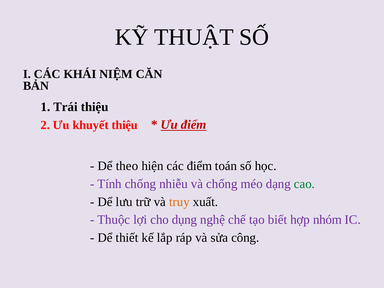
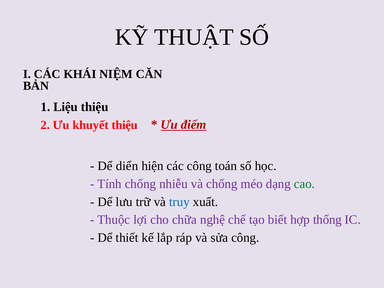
Trái: Trái -> Liệu
theo: theo -> diển
các điểm: điểm -> công
truy colour: orange -> blue
dụng: dụng -> chữa
nhóm: nhóm -> thống
